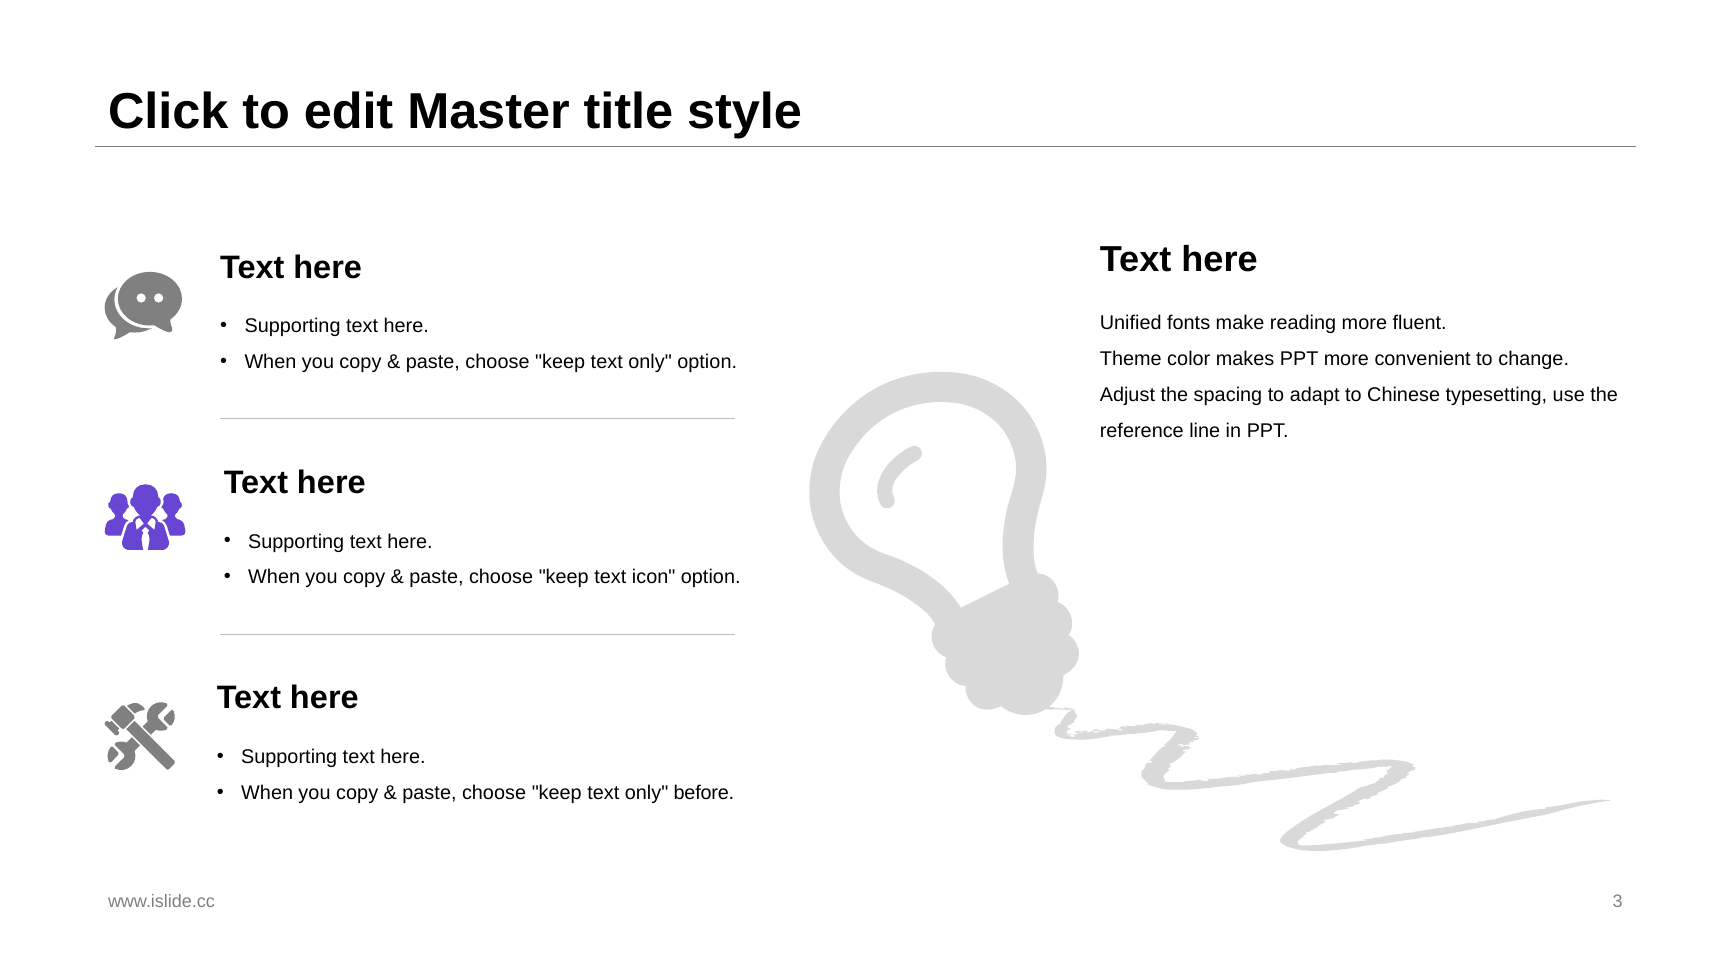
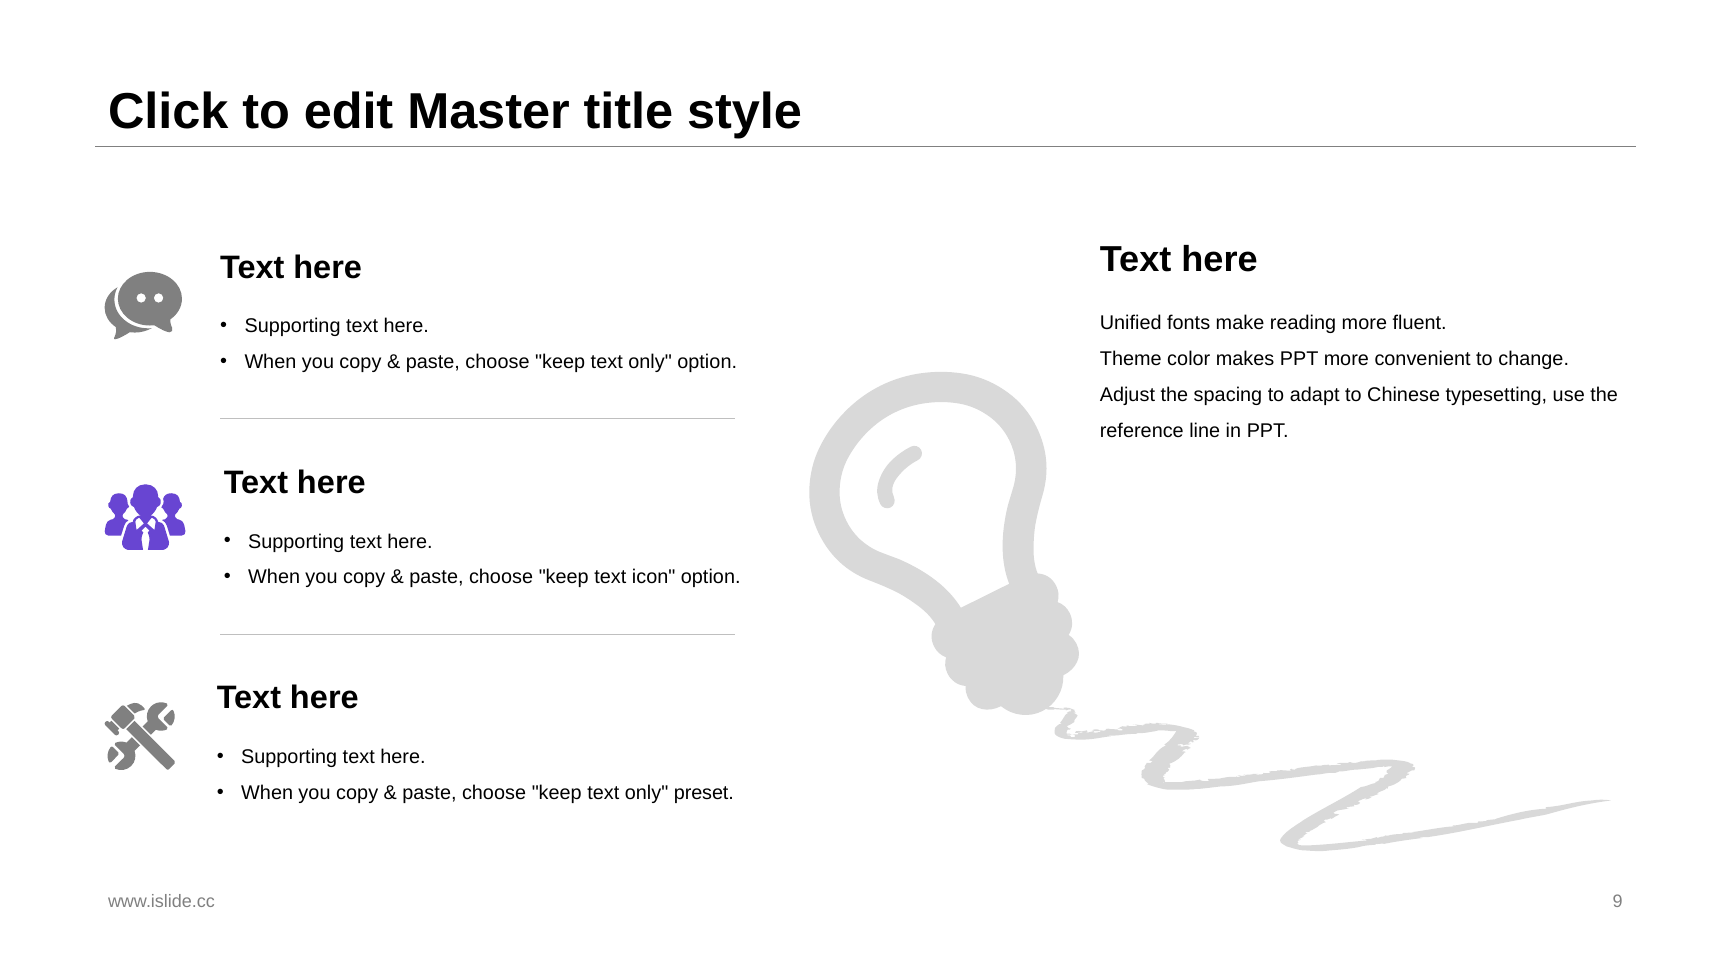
before: before -> preset
3: 3 -> 9
